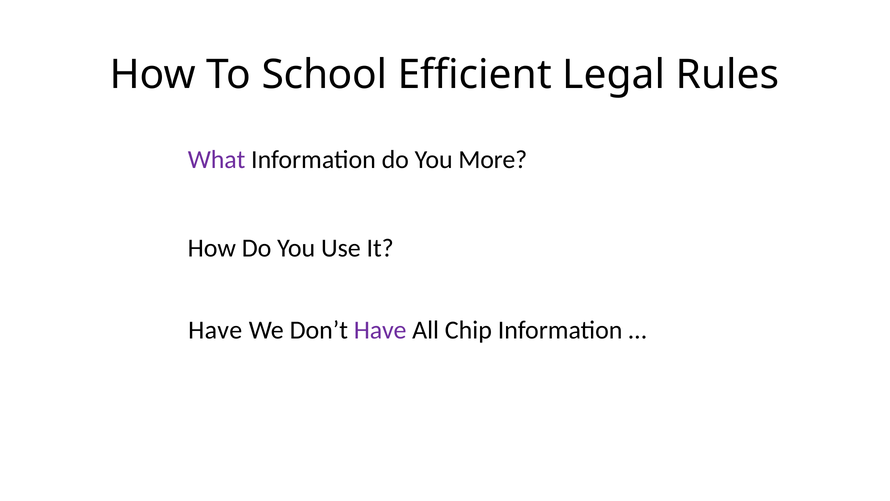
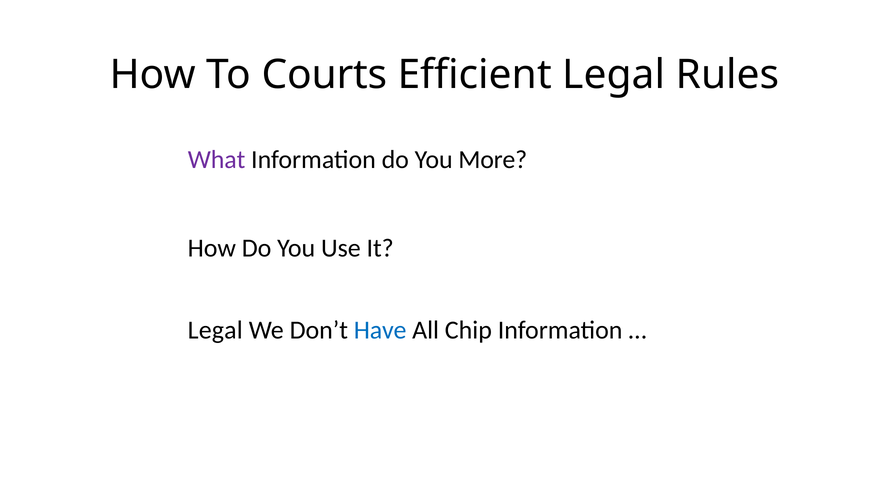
School: School -> Courts
Have at (215, 330): Have -> Legal
Have at (380, 330) colour: purple -> blue
